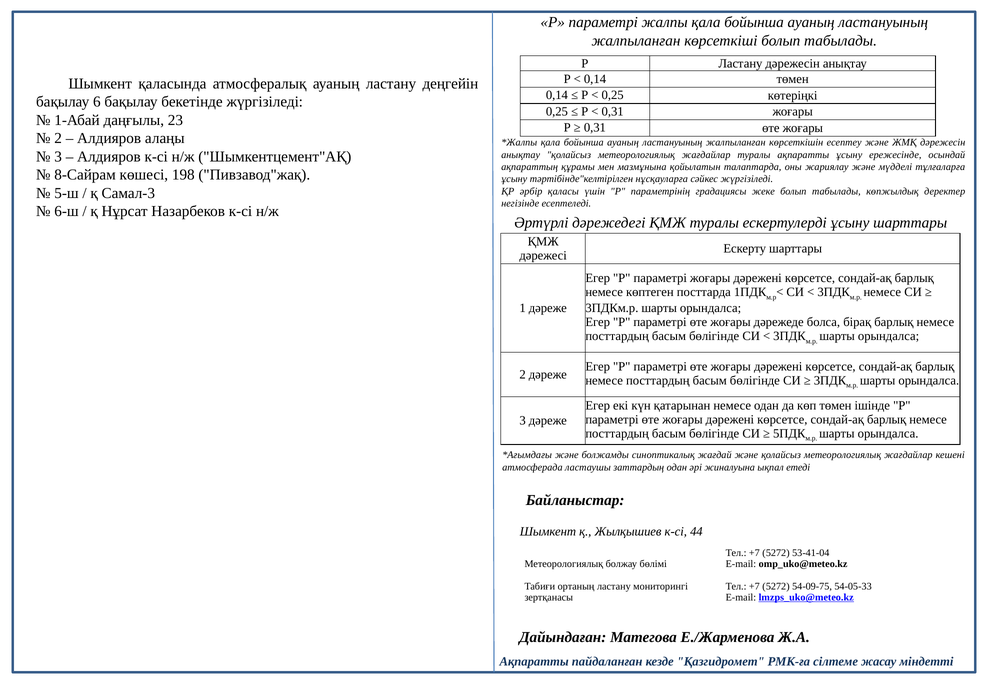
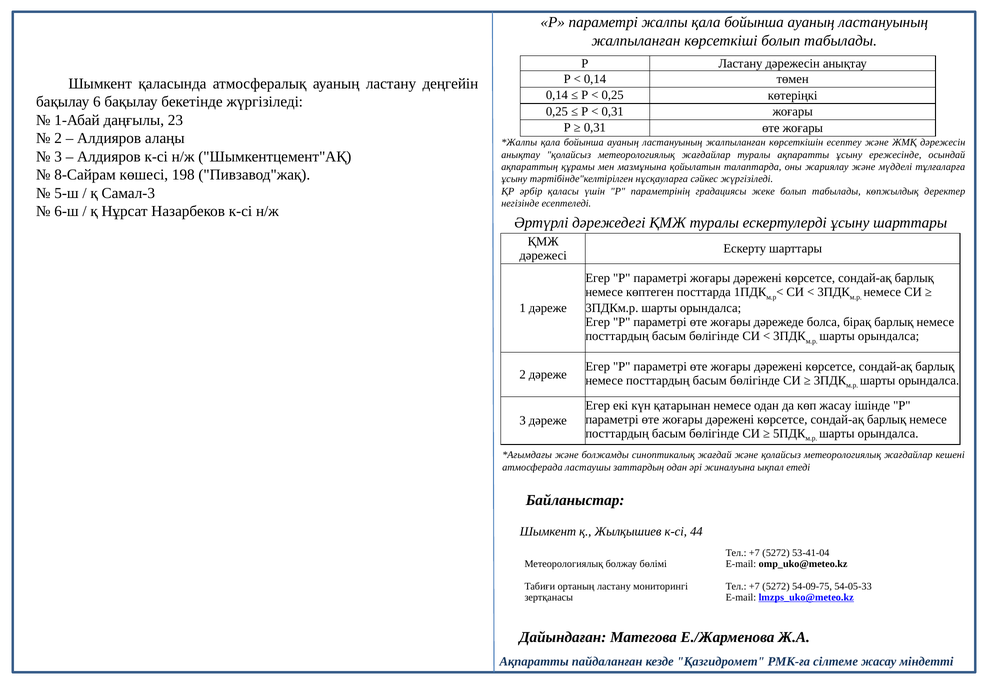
көп төмен: төмен -> жасау
